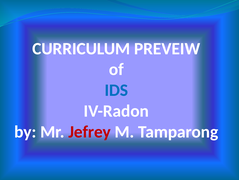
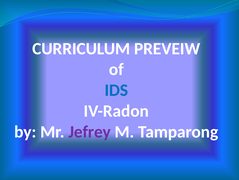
Jefrey colour: red -> purple
